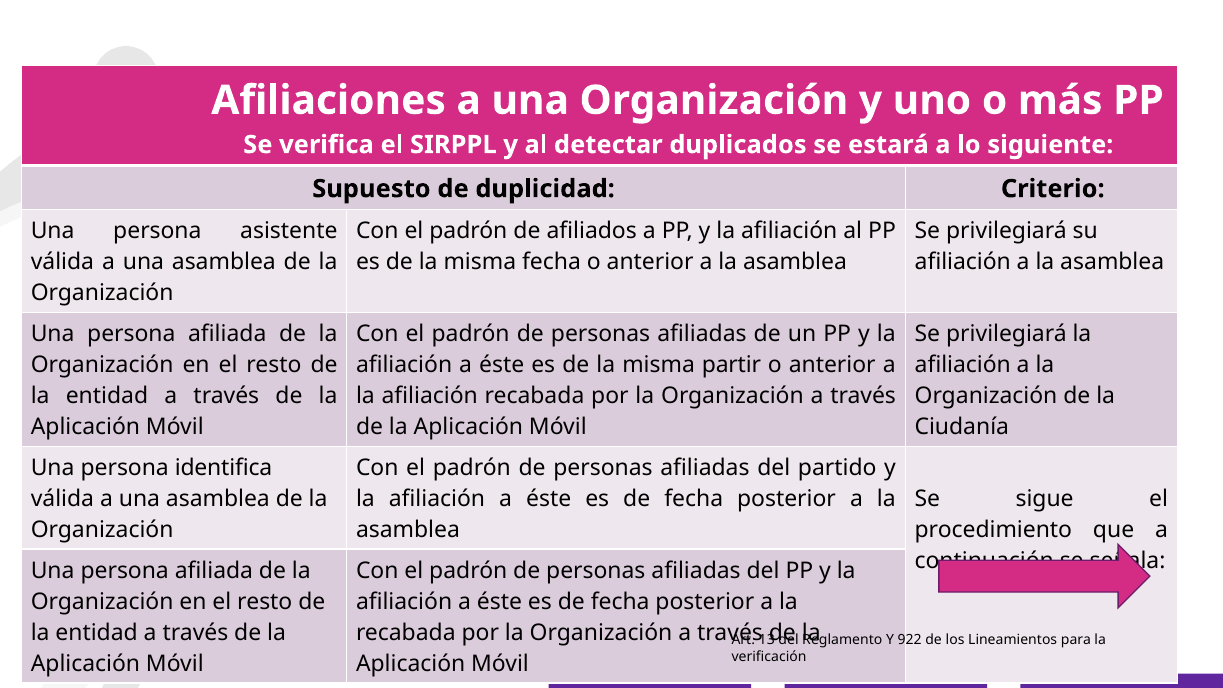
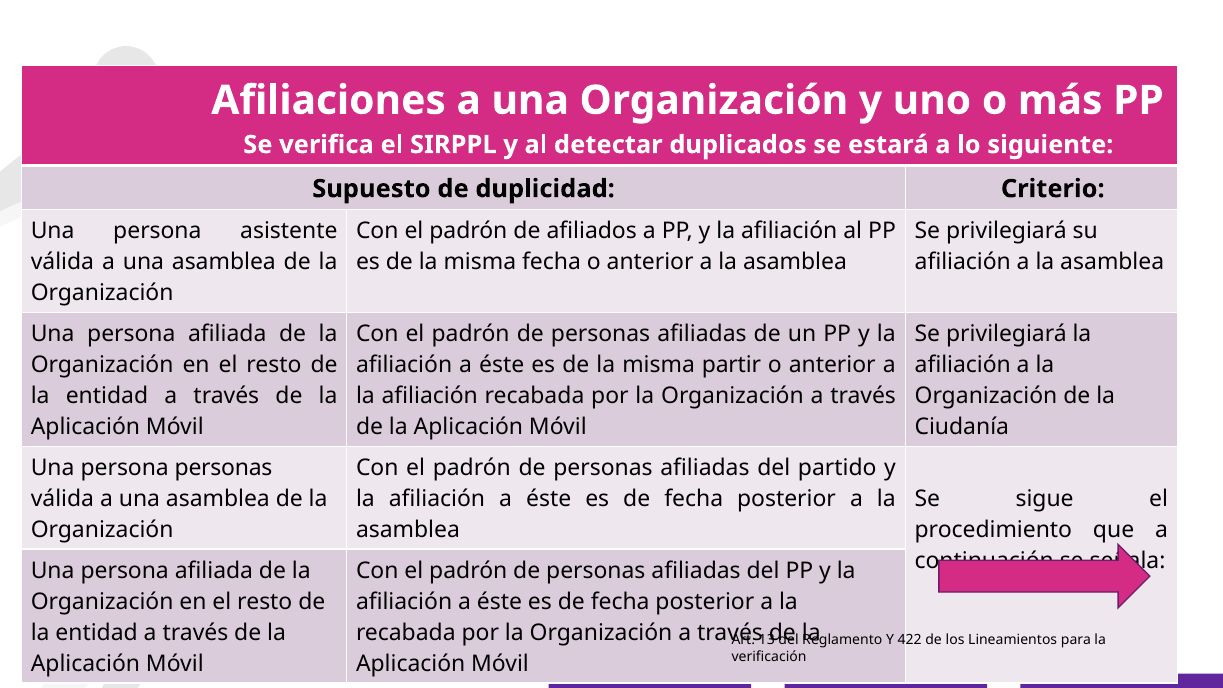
persona identifica: identifica -> personas
922: 922 -> 422
